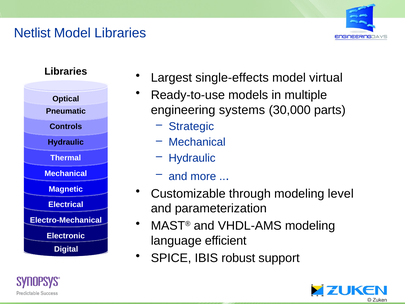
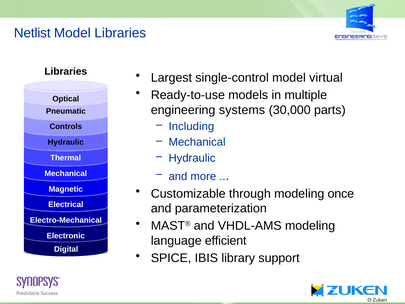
single-effects: single-effects -> single-control
Strategic: Strategic -> Including
level: level -> once
robust: robust -> library
